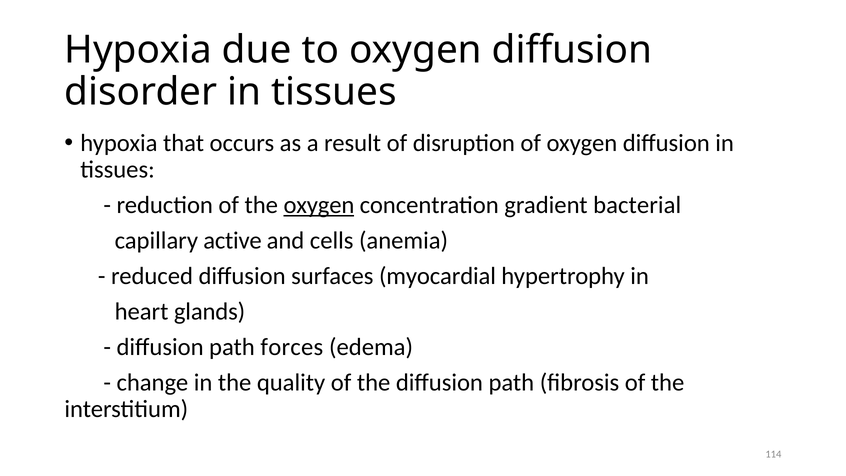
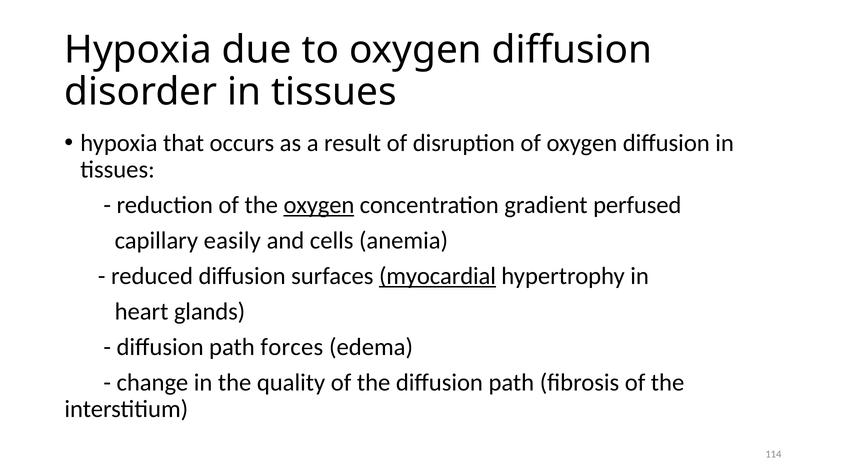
bacterial: bacterial -> perfused
active: active -> easily
myocardial underline: none -> present
